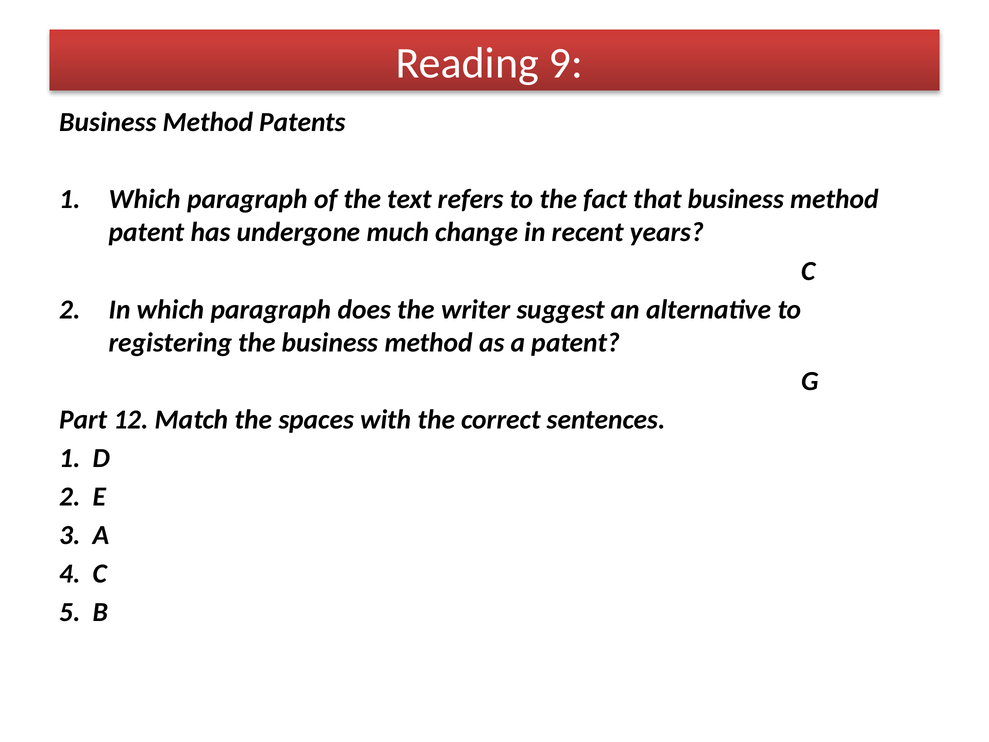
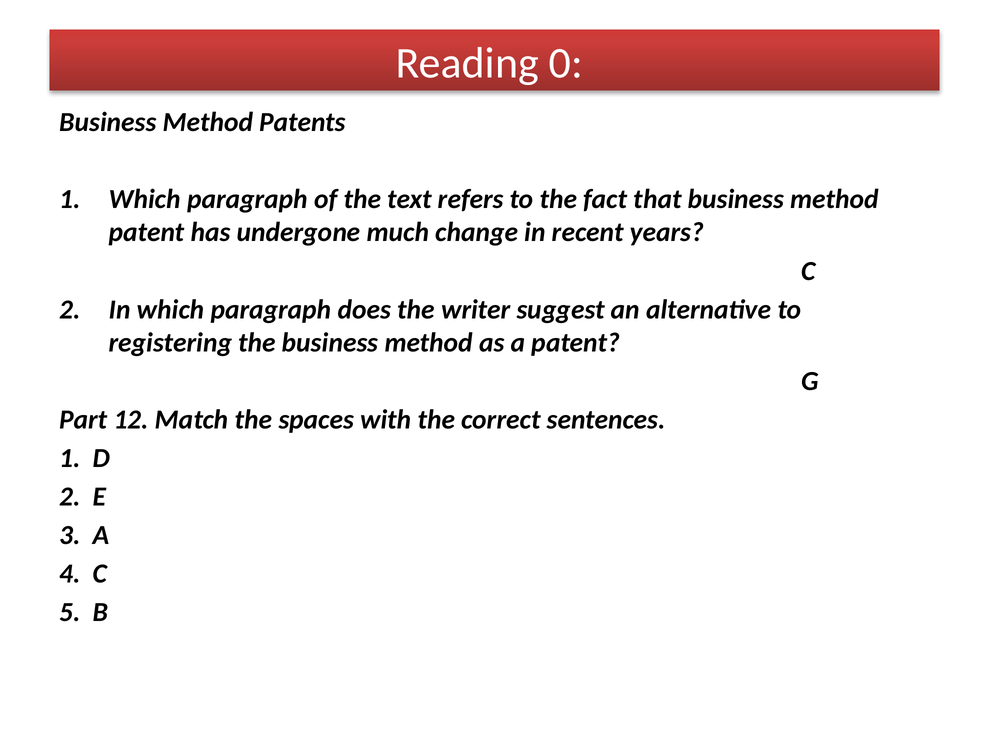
9: 9 -> 0
